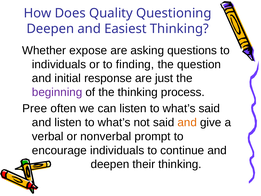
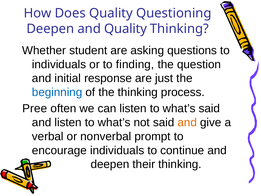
and Easiest: Easiest -> Quality
expose: expose -> student
beginning colour: purple -> blue
